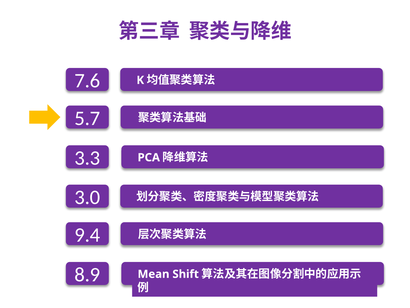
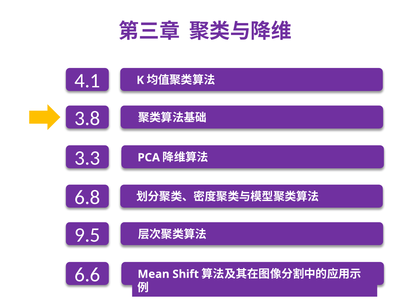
7.6: 7.6 -> 4.1
5.7: 5.7 -> 3.8
3.0: 3.0 -> 6.8
9.4: 9.4 -> 9.5
8.9: 8.9 -> 6.6
